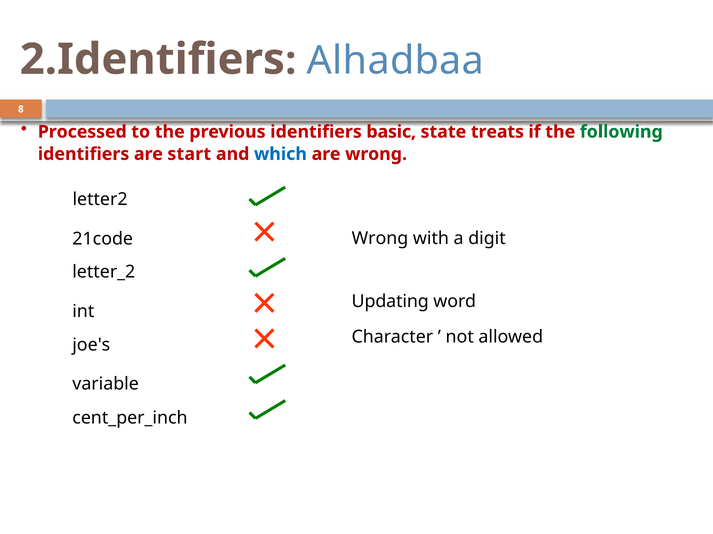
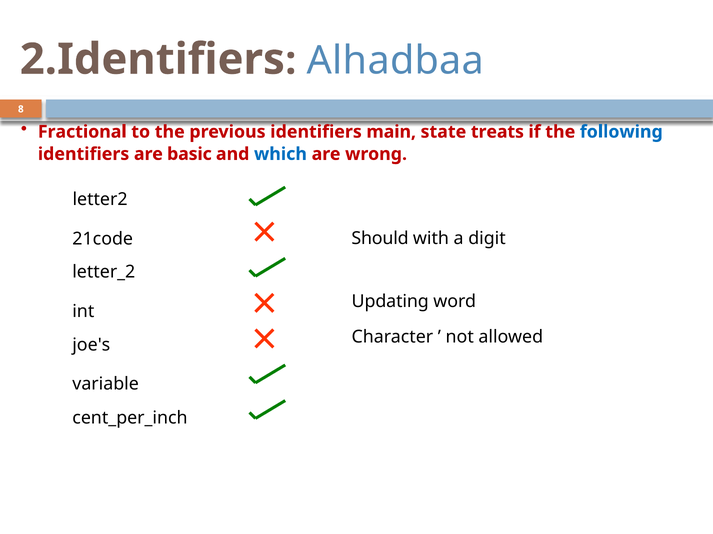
Processed: Processed -> Fractional
basic: basic -> main
following colour: green -> blue
start: start -> basic
Wrong at (380, 239): Wrong -> Should
